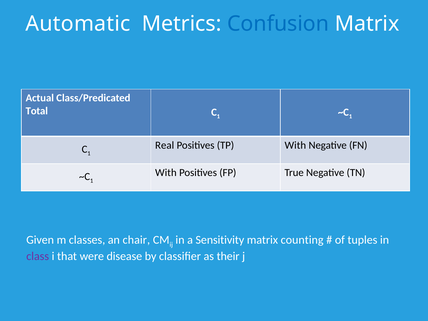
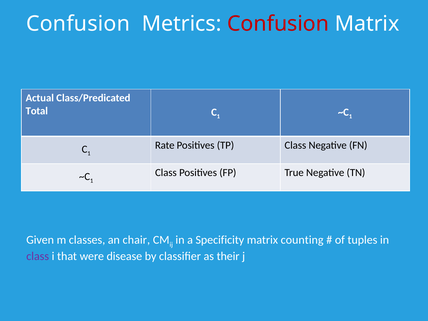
Automatic at (78, 24): Automatic -> Confusion
Confusion at (278, 24) colour: blue -> red
Real: Real -> Rate
TP With: With -> Class
With at (166, 172): With -> Class
Sensitivity: Sensitivity -> Specificity
